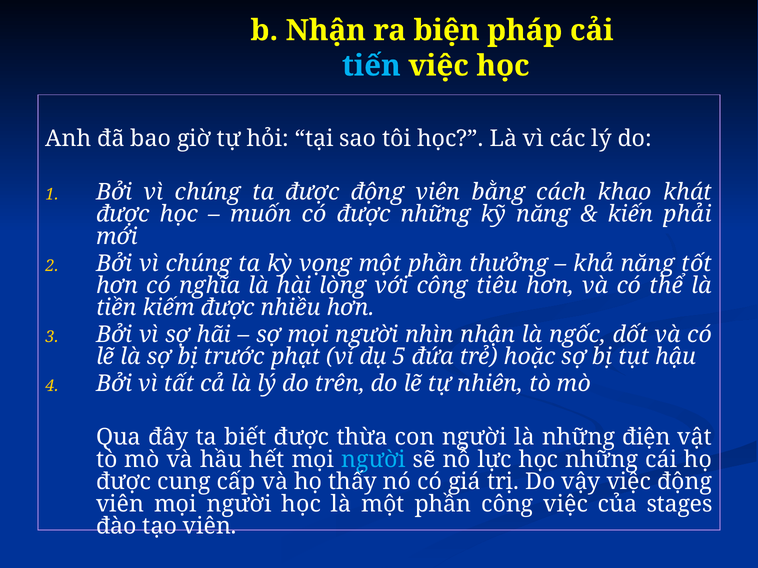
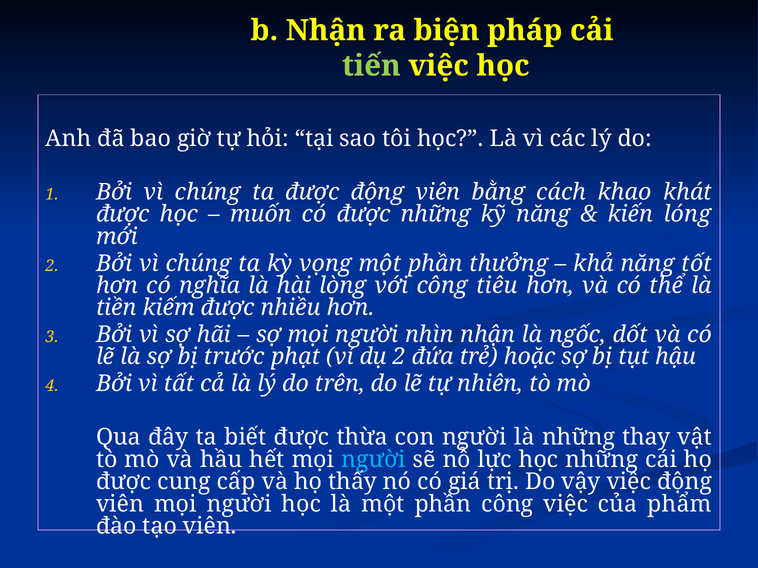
tiến colour: light blue -> light green
phải: phải -> lóng
dụ 5: 5 -> 2
điện: điện -> thay
stages: stages -> phẩm
